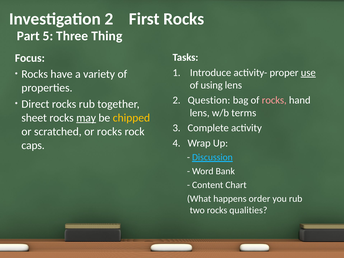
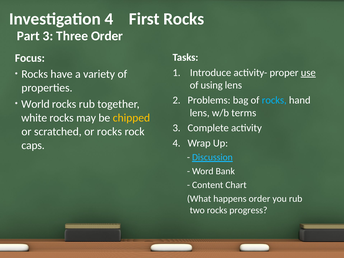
Investigation 2: 2 -> 4
Part 5: 5 -> 3
Three Thing: Thing -> Order
Question: Question -> Problems
rocks at (274, 100) colour: pink -> light blue
Direct: Direct -> World
sheet: sheet -> white
may underline: present -> none
qualities: qualities -> progress
